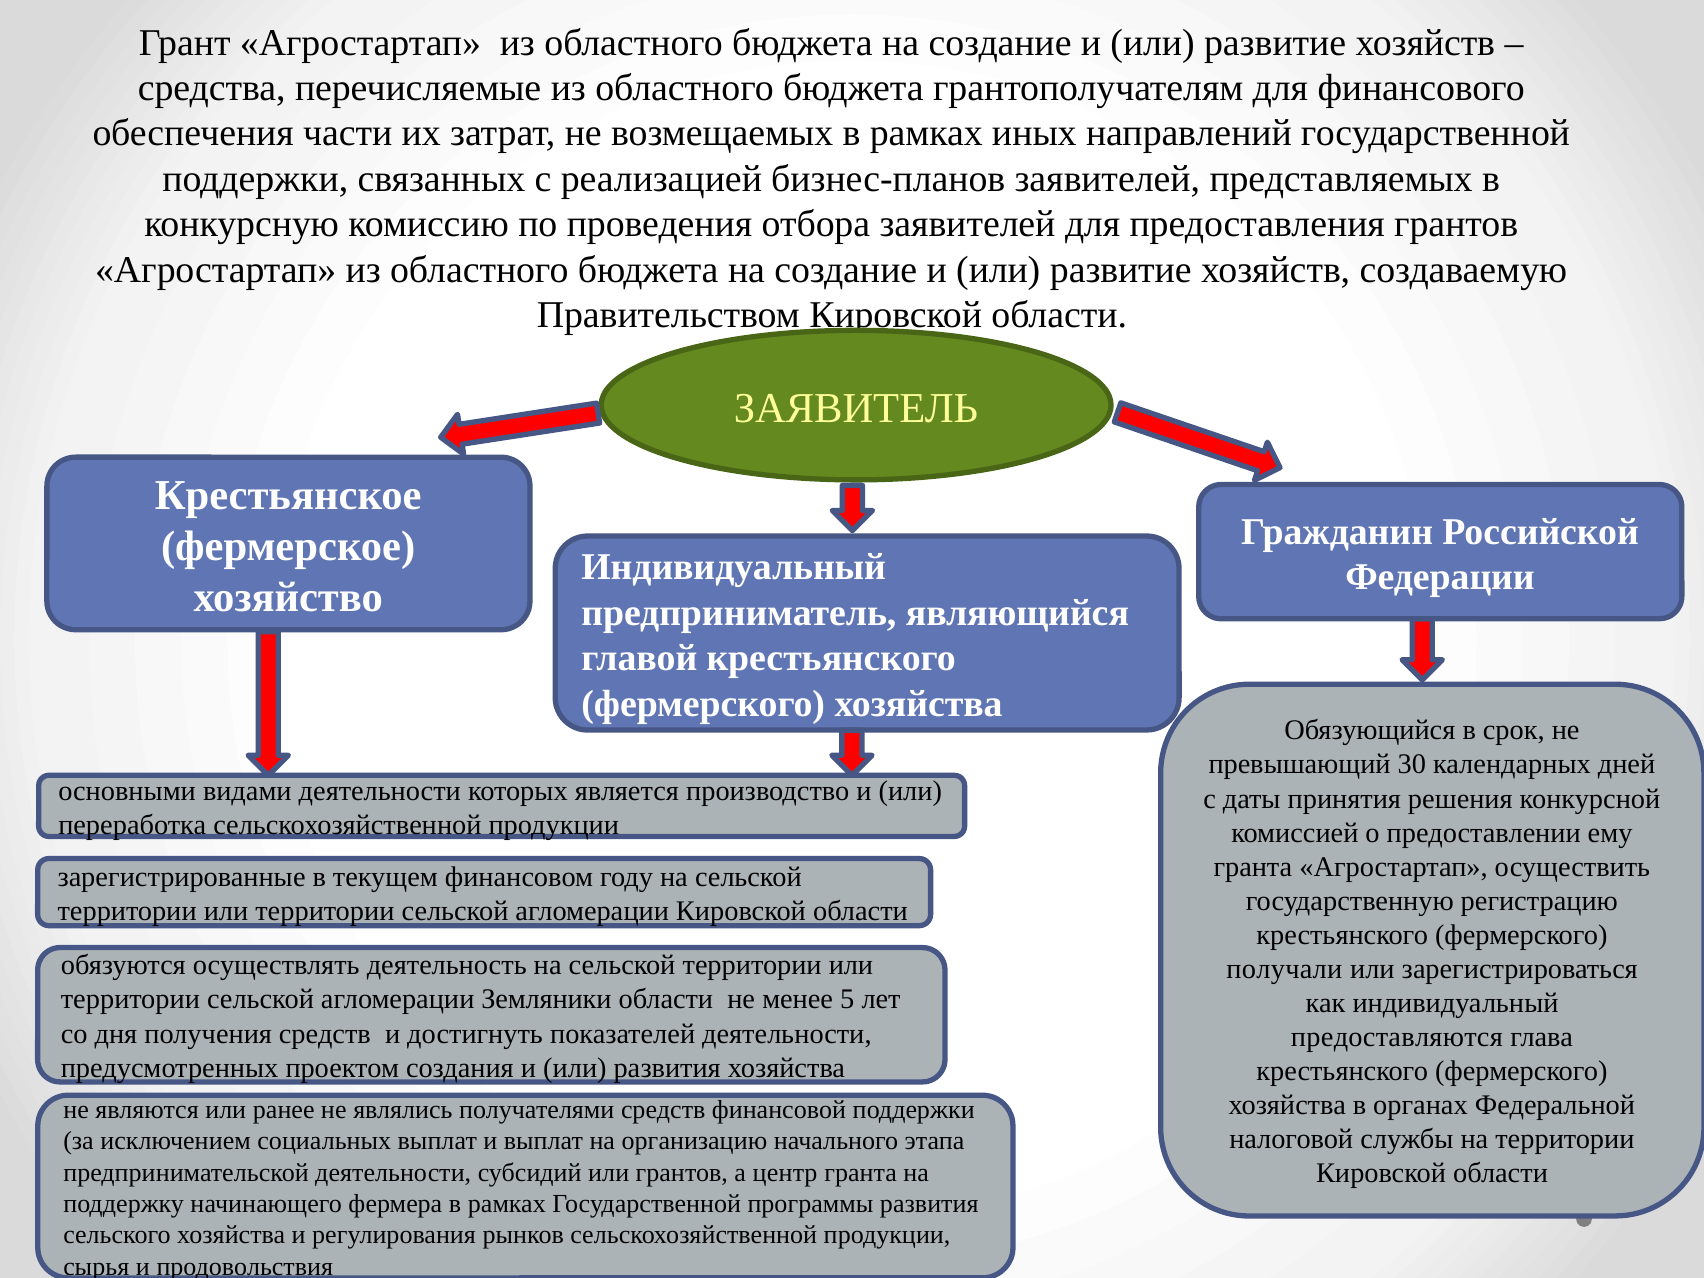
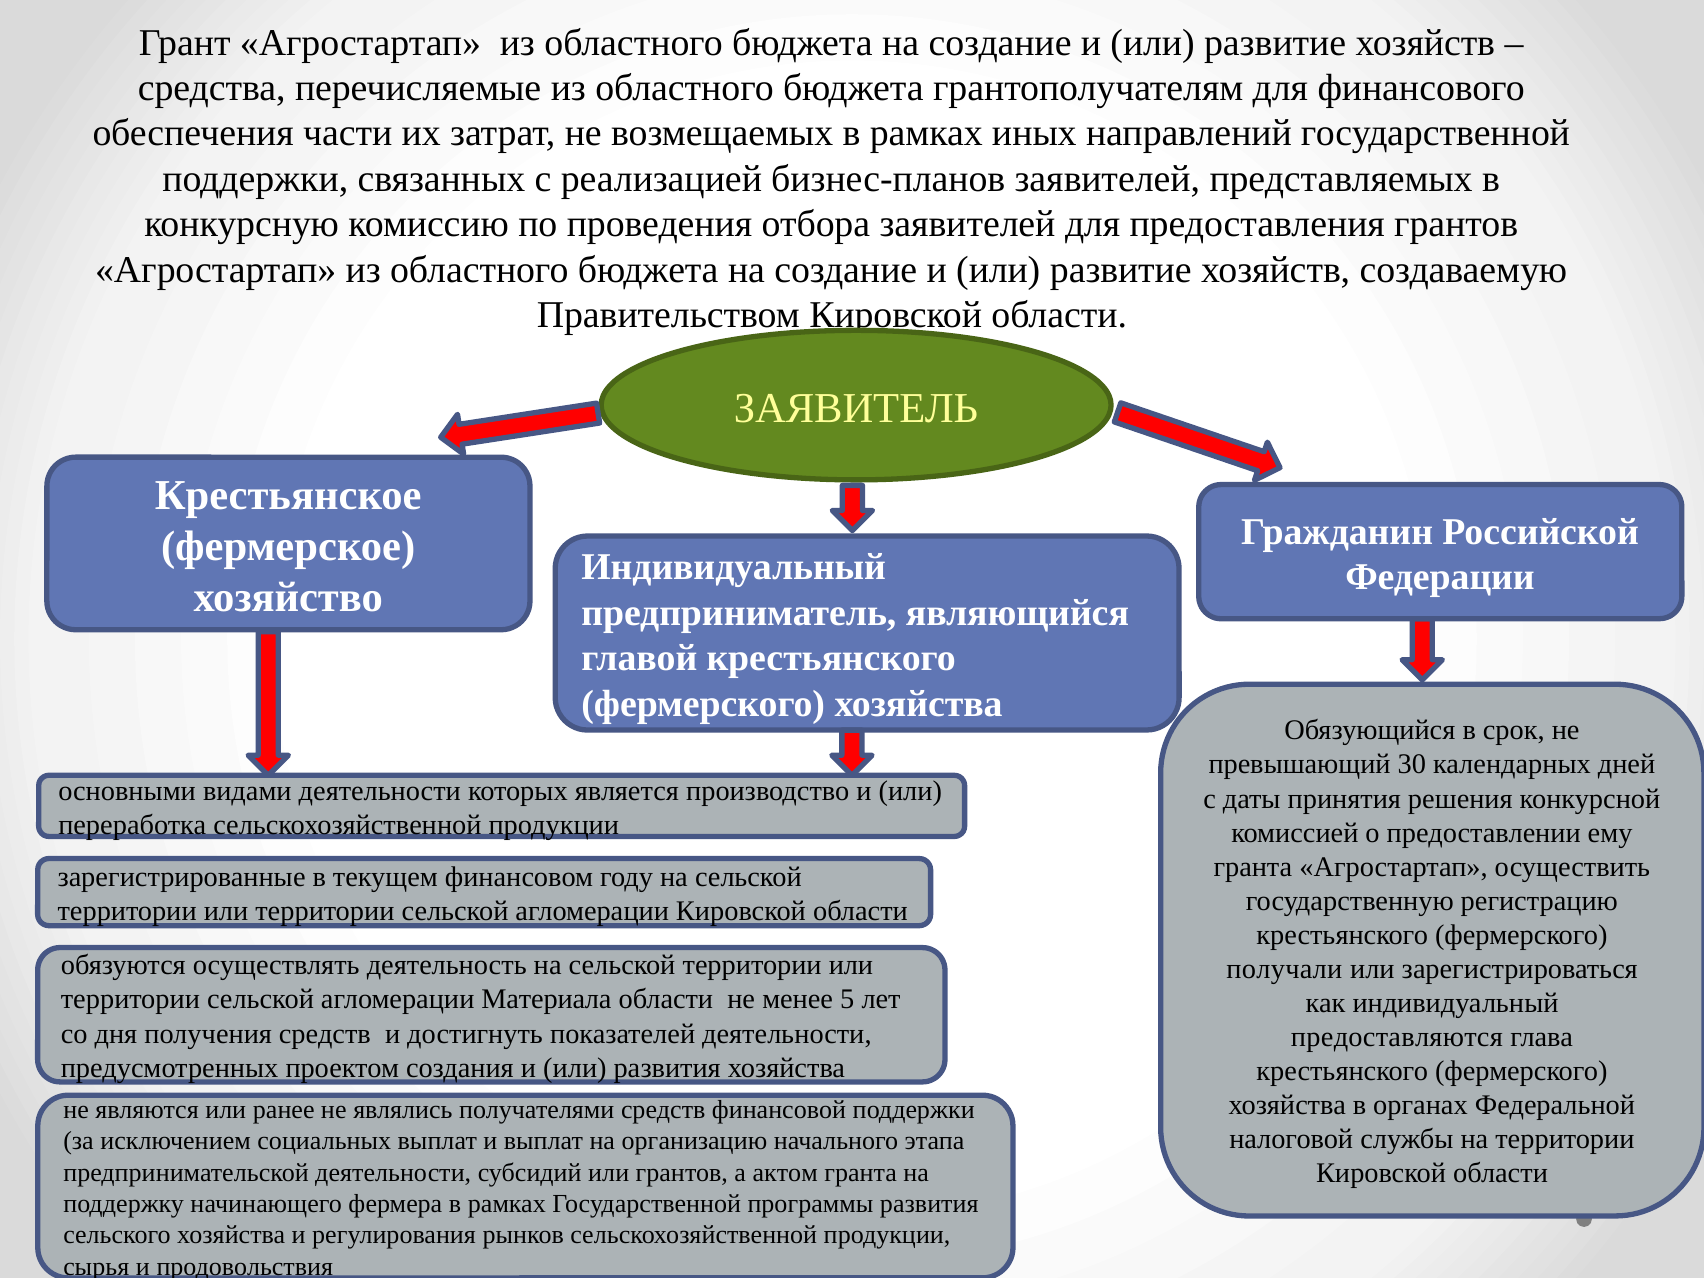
Земляники: Земляники -> Материала
центр: центр -> актом
